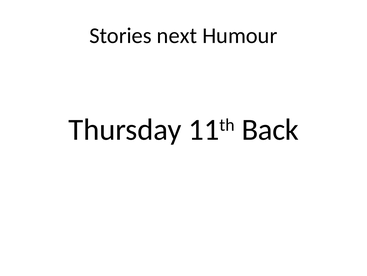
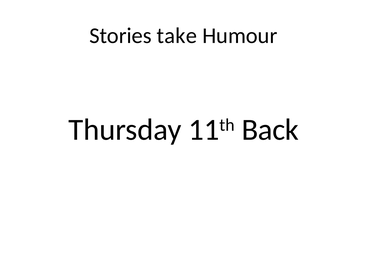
next: next -> take
